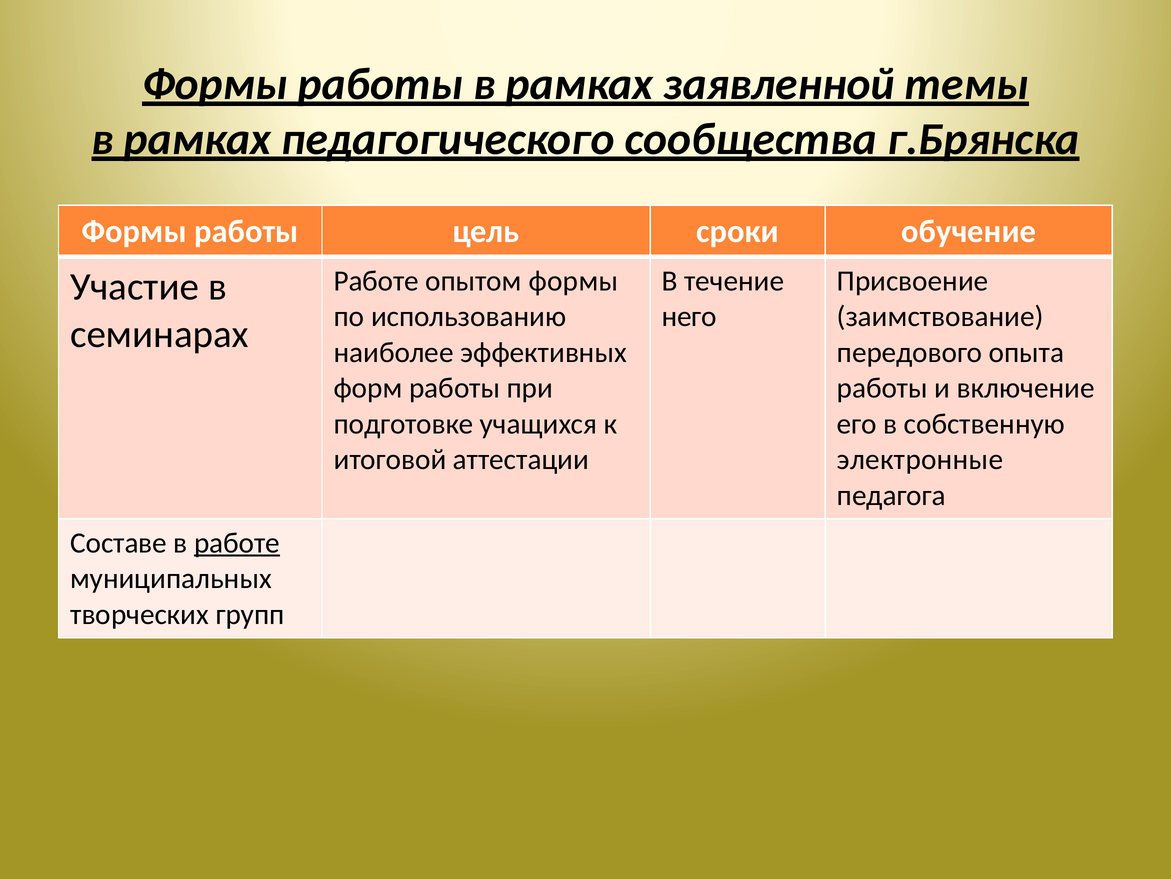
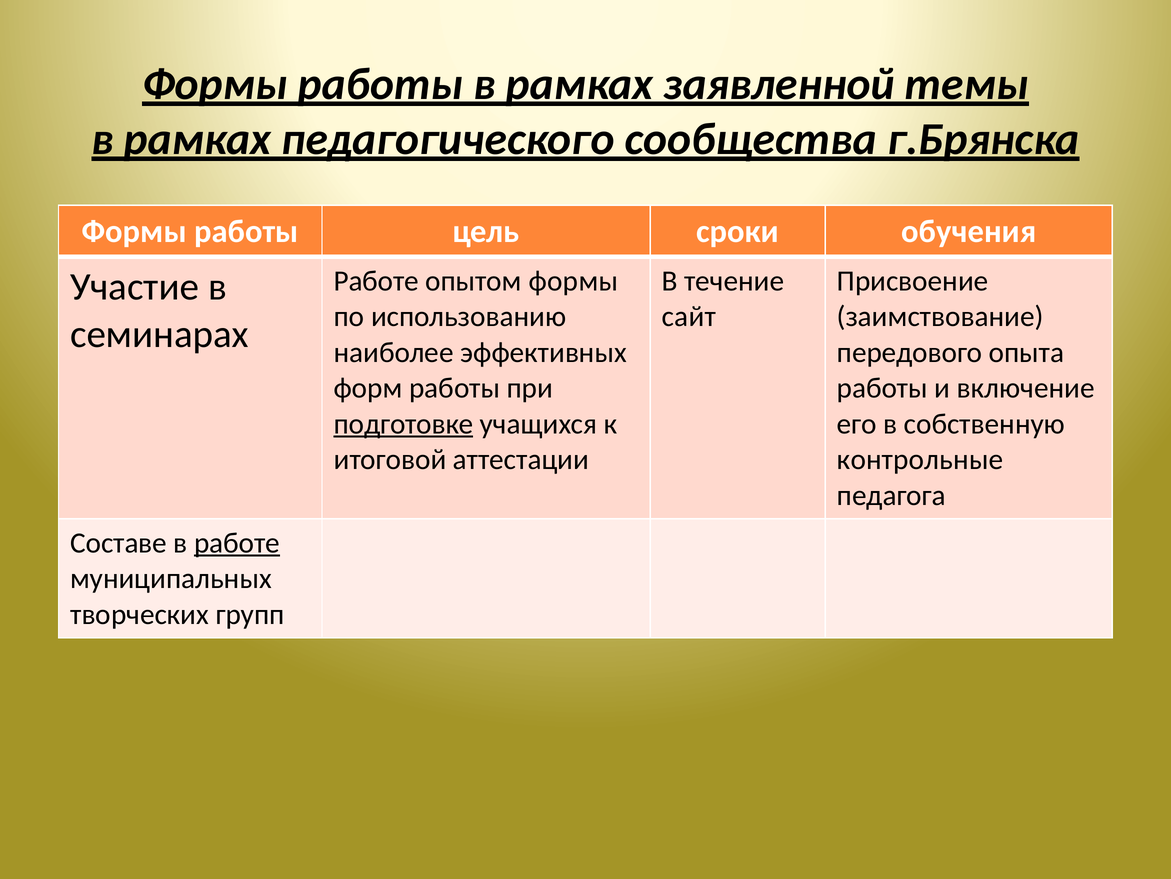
обучение: обучение -> обучения
него: него -> сайт
подготовке underline: none -> present
электронные: электронные -> контрольные
